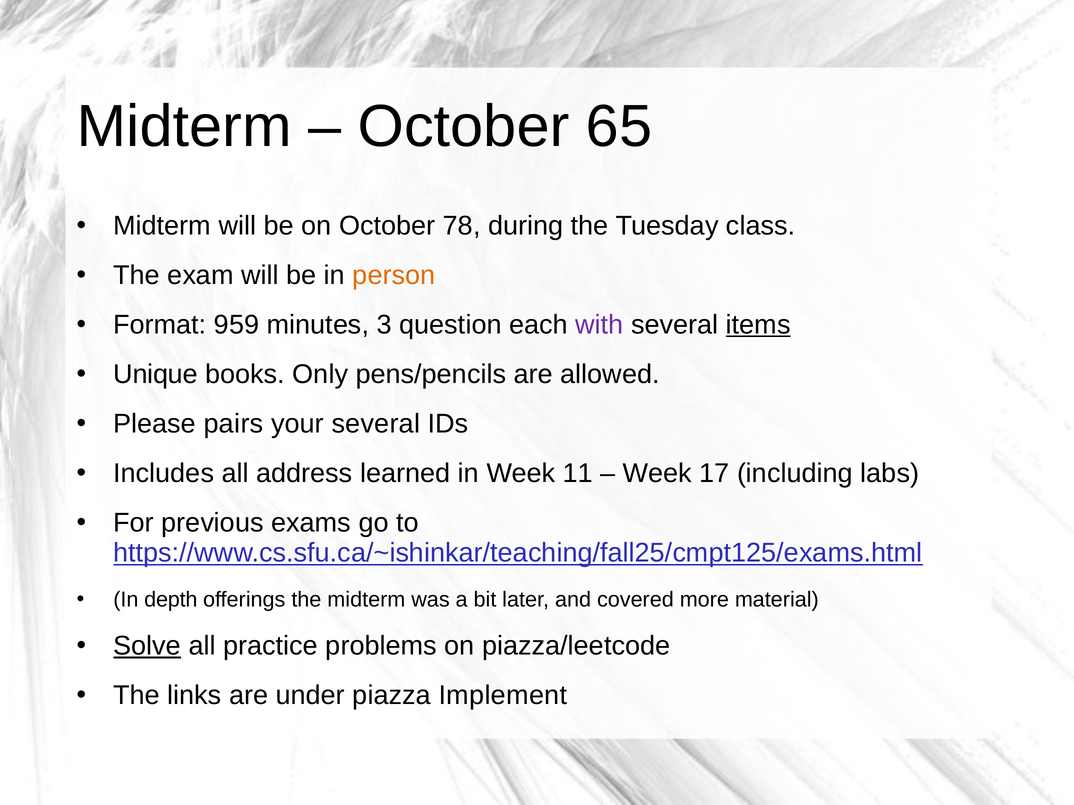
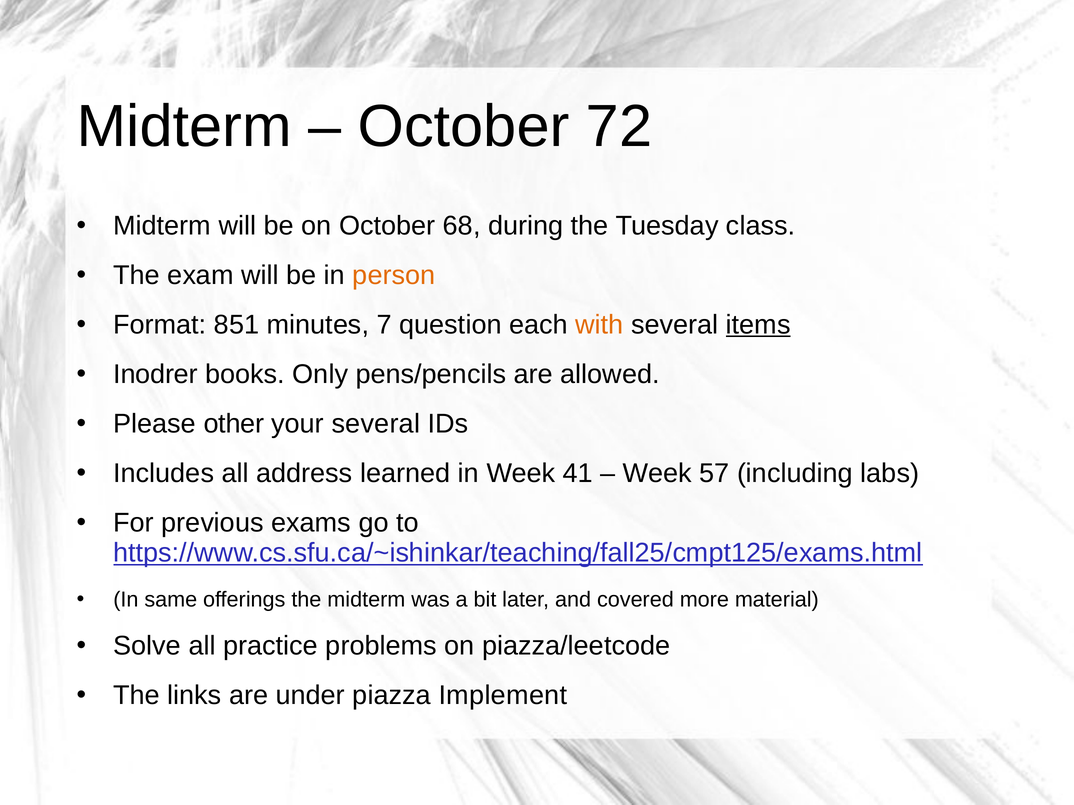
65: 65 -> 72
78: 78 -> 68
959: 959 -> 851
3: 3 -> 7
with colour: purple -> orange
Unique: Unique -> Inodrer
pairs: pairs -> other
11: 11 -> 41
17: 17 -> 57
depth: depth -> same
Solve underline: present -> none
